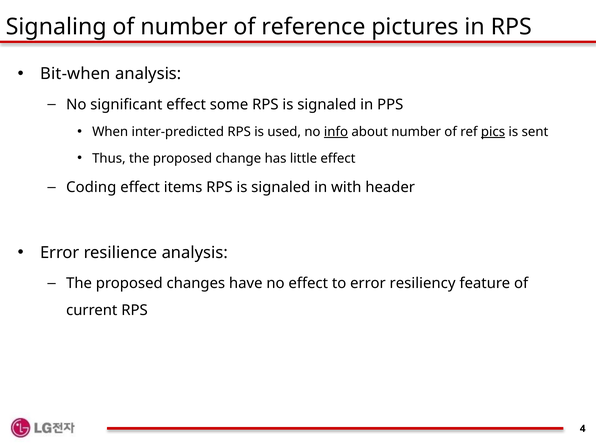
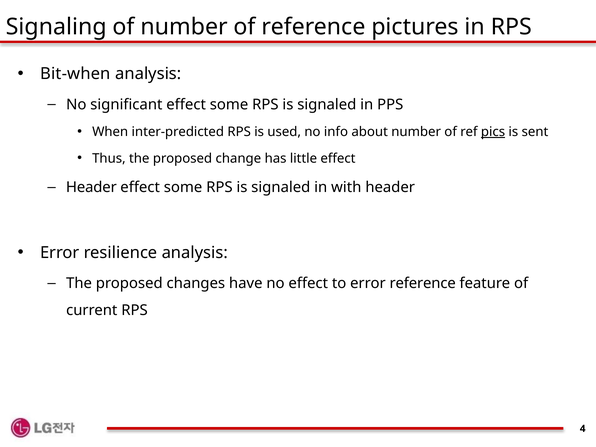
info underline: present -> none
Coding at (91, 187): Coding -> Header
items at (183, 187): items -> some
error resiliency: resiliency -> reference
